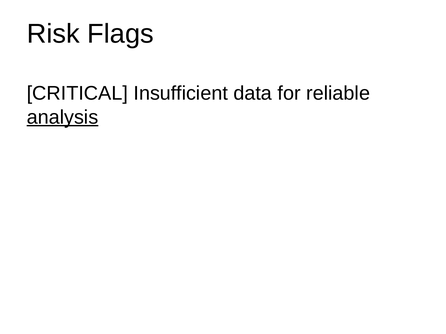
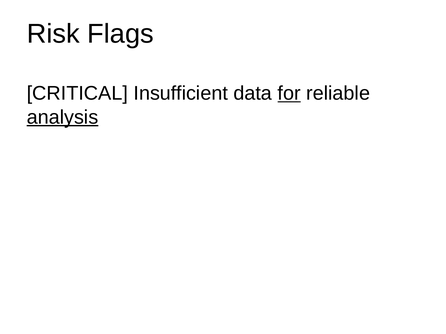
for underline: none -> present
